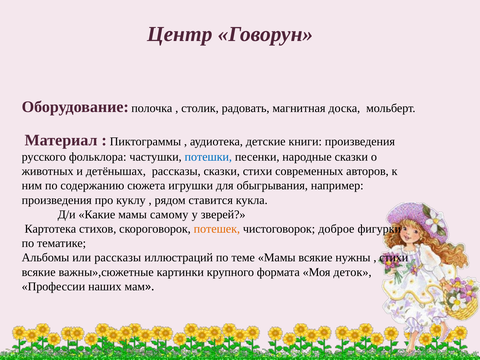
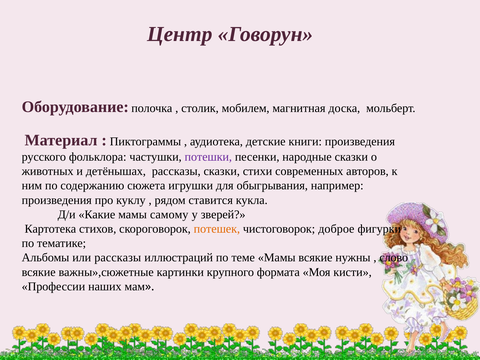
радовать: радовать -> мобилем
потешки colour: blue -> purple
стихи at (394, 258): стихи -> слово
деток: деток -> кисти
